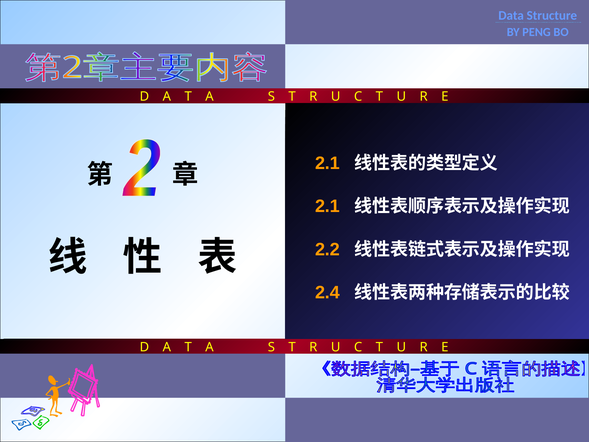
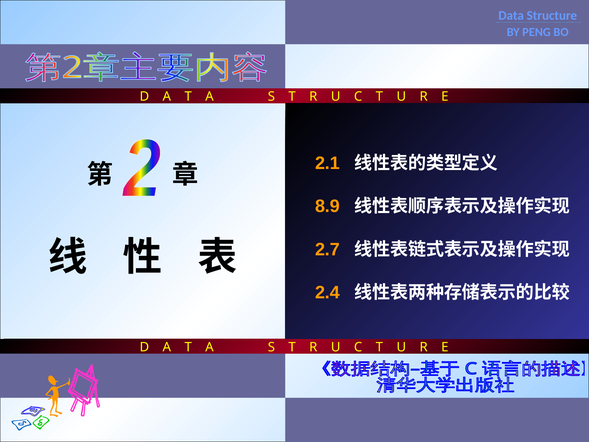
2.1 at (327, 206): 2.1 -> 8.9
2.2: 2.2 -> 2.7
